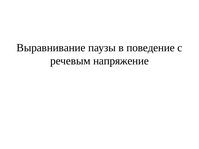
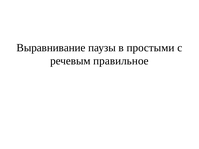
поведение: поведение -> простыми
напряжение: напряжение -> правильное
